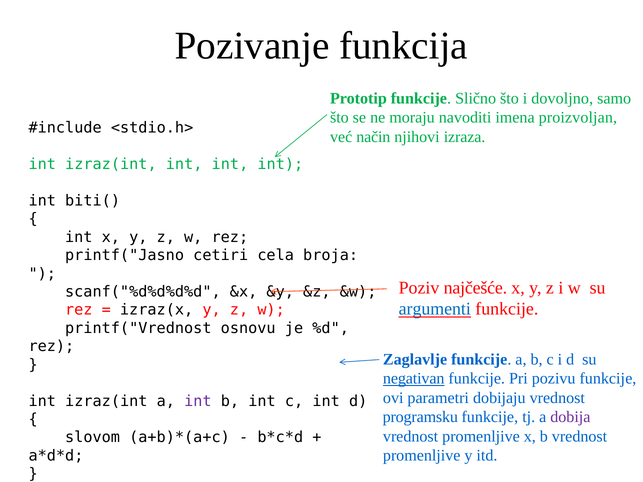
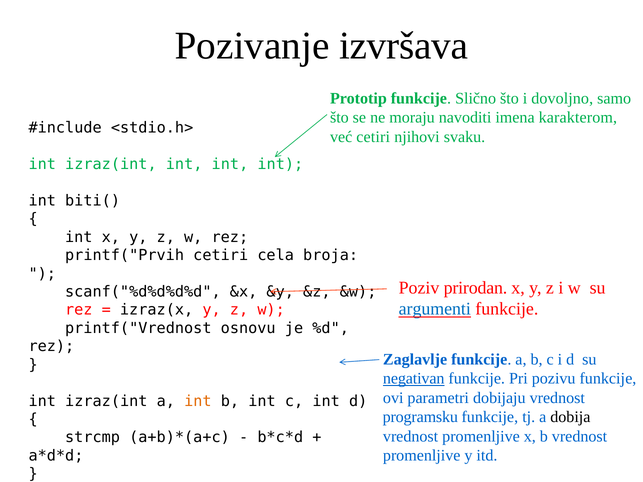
funkcija: funkcija -> izvršava
proizvoljan: proizvoljan -> karakterom
već način: način -> cetiri
izraza: izraza -> svaku
printf("Jasno: printf("Jasno -> printf("Prvih
najčešće: najčešće -> prirodan
int at (198, 401) colour: purple -> orange
dobija colour: purple -> black
slovom: slovom -> strcmp
